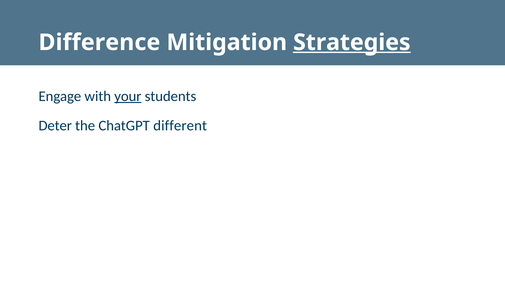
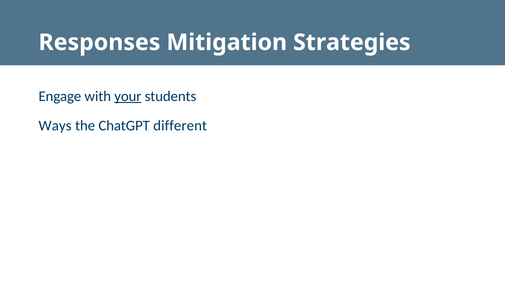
Difference: Difference -> Responses
Strategies underline: present -> none
Deter: Deter -> Ways
